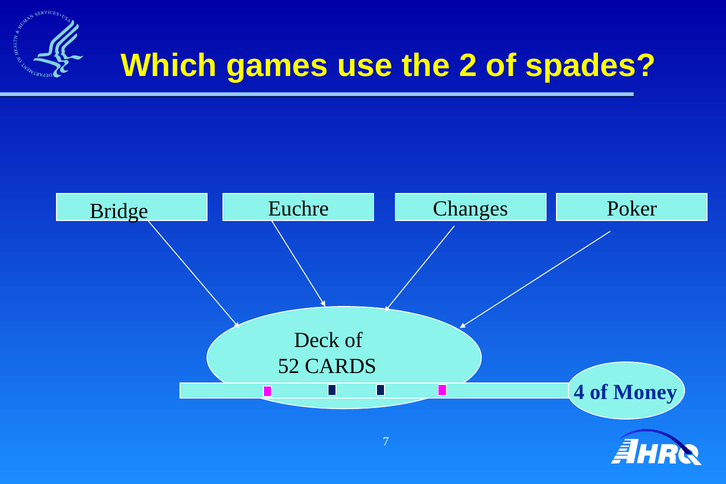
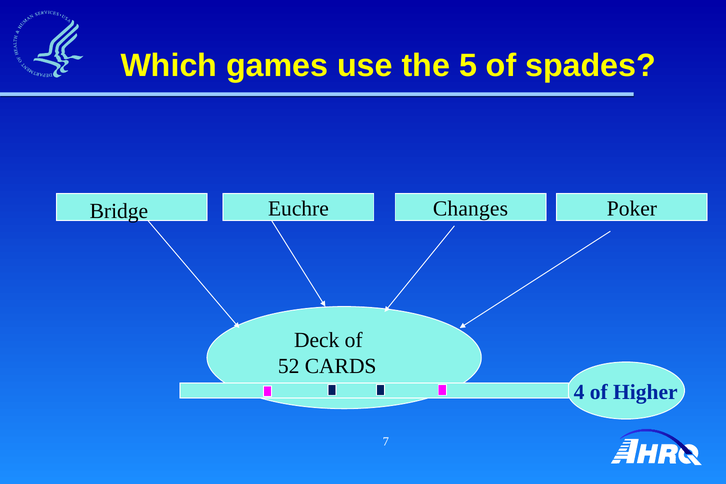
2: 2 -> 5
Money: Money -> Higher
